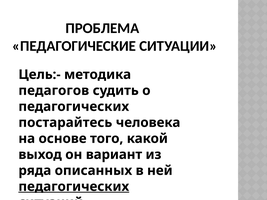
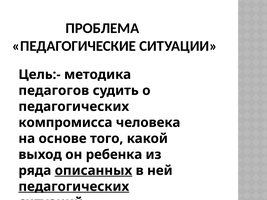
постарайтесь: постарайтесь -> компромисса
вариант: вариант -> ребенка
описанных underline: none -> present
